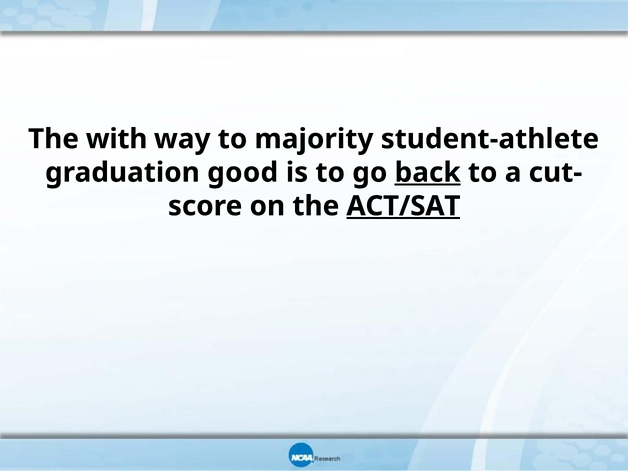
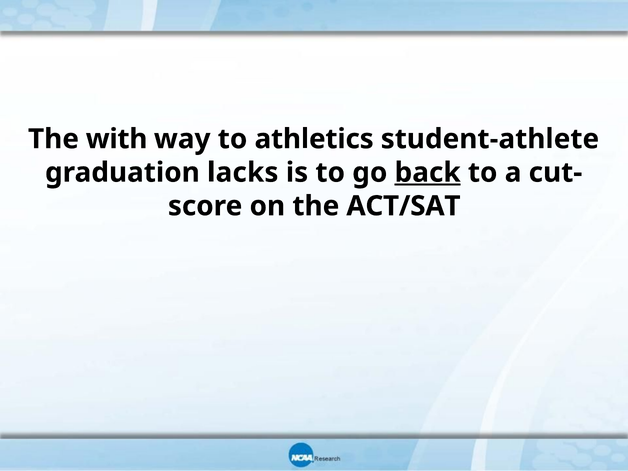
majority: majority -> athletics
good: good -> lacks
ACT/SAT underline: present -> none
